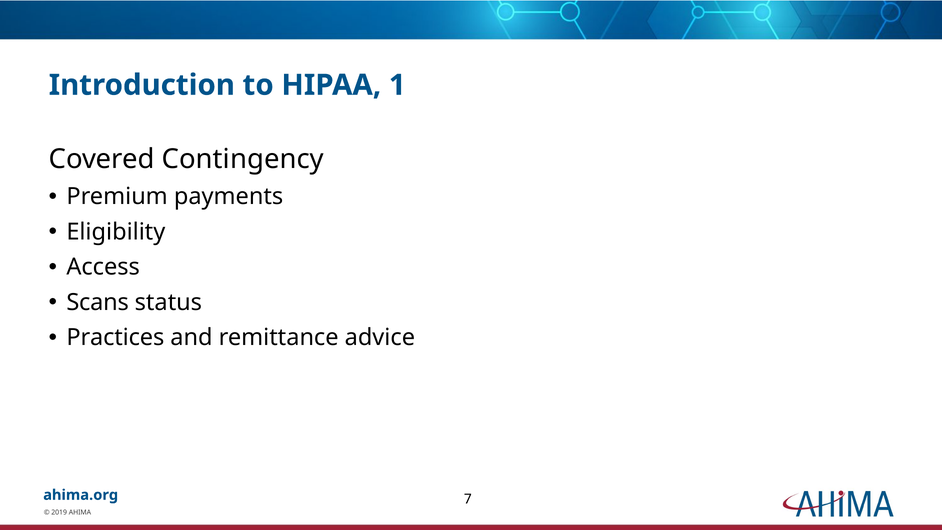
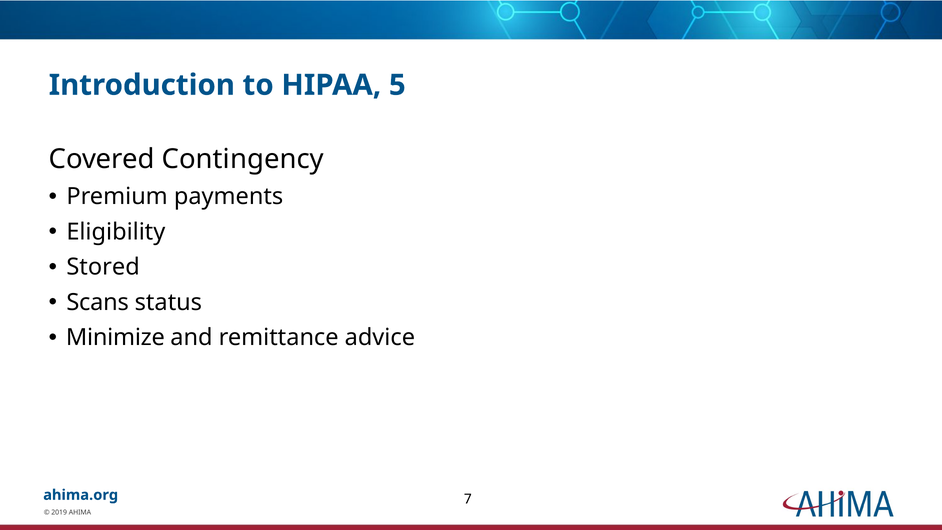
1: 1 -> 5
Access: Access -> Stored
Practices: Practices -> Minimize
